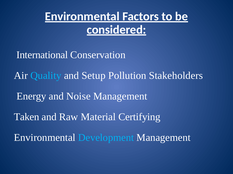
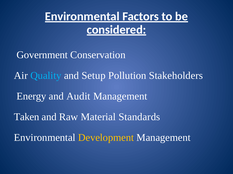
International: International -> Government
Noise: Noise -> Audit
Certifying: Certifying -> Standards
Development colour: light blue -> yellow
